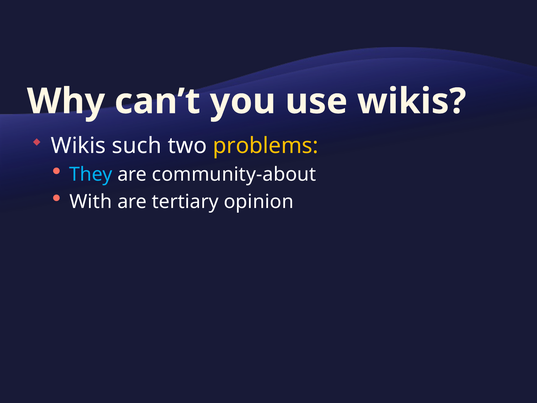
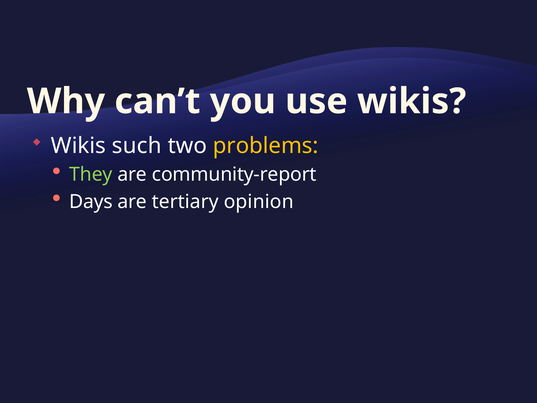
They colour: light blue -> light green
community-about: community-about -> community-report
With: With -> Days
